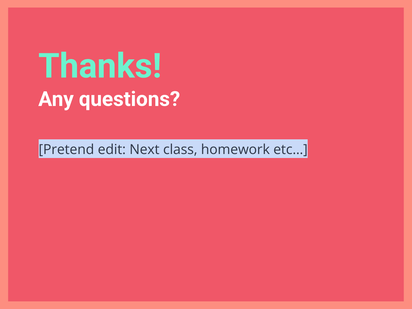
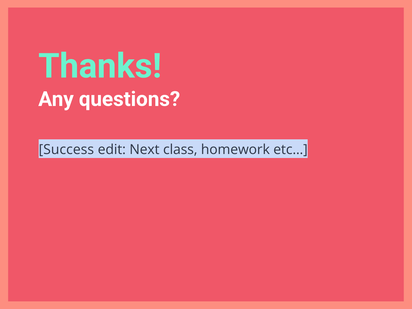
Pretend: Pretend -> Success
